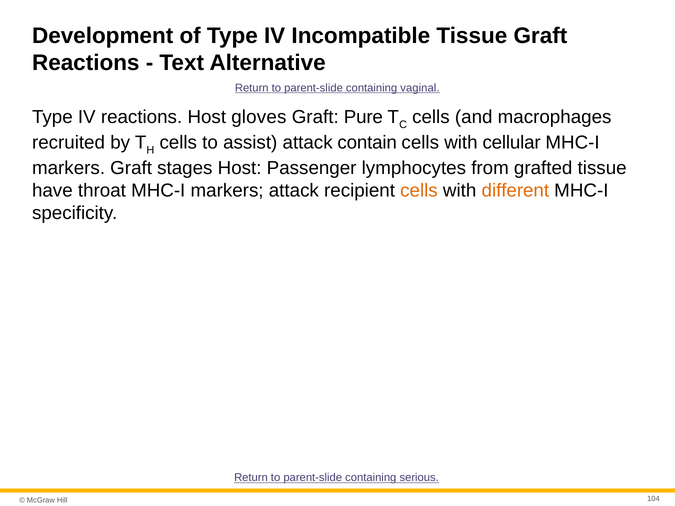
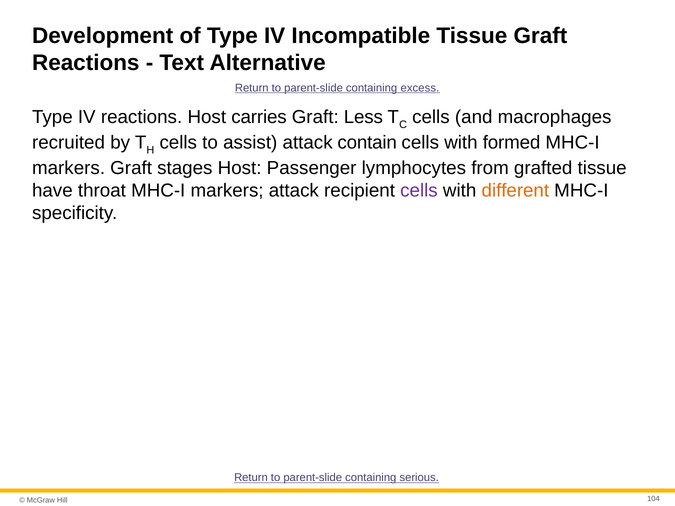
vaginal: vaginal -> excess
gloves: gloves -> carries
Pure: Pure -> Less
cellular: cellular -> formed
cells at (419, 191) colour: orange -> purple
